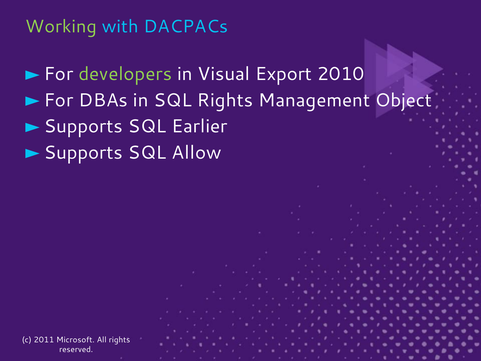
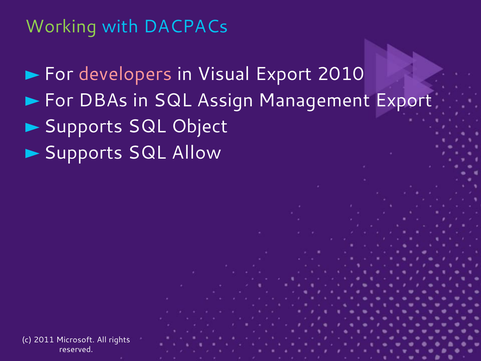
developers colour: light green -> pink
SQL Rights: Rights -> Assign
Management Object: Object -> Export
Earlier: Earlier -> Object
